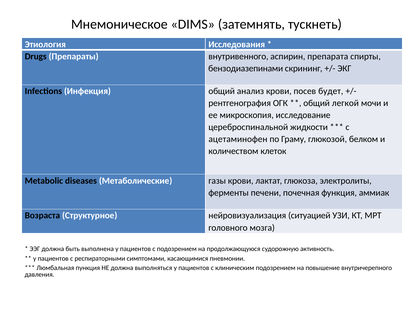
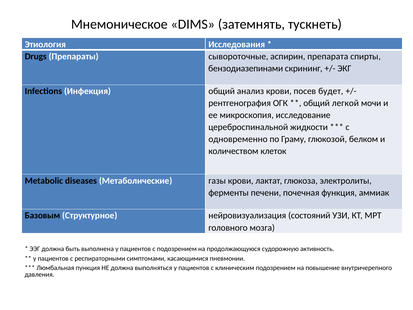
внутривенного: внутривенного -> сывороточные
ацетаминофен: ацетаминофен -> одновременно
Возраста: Возраста -> Базовым
ситуацией: ситуацией -> состояний
